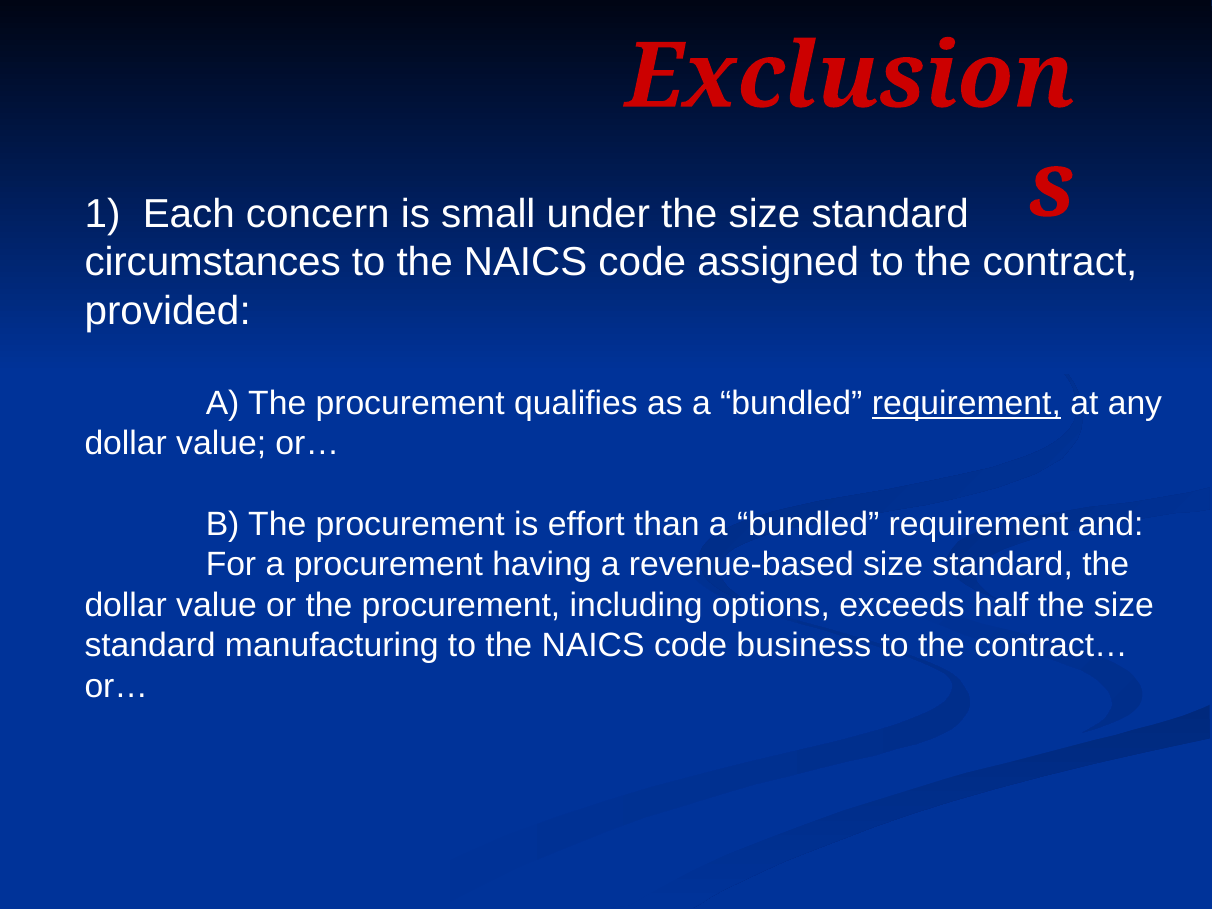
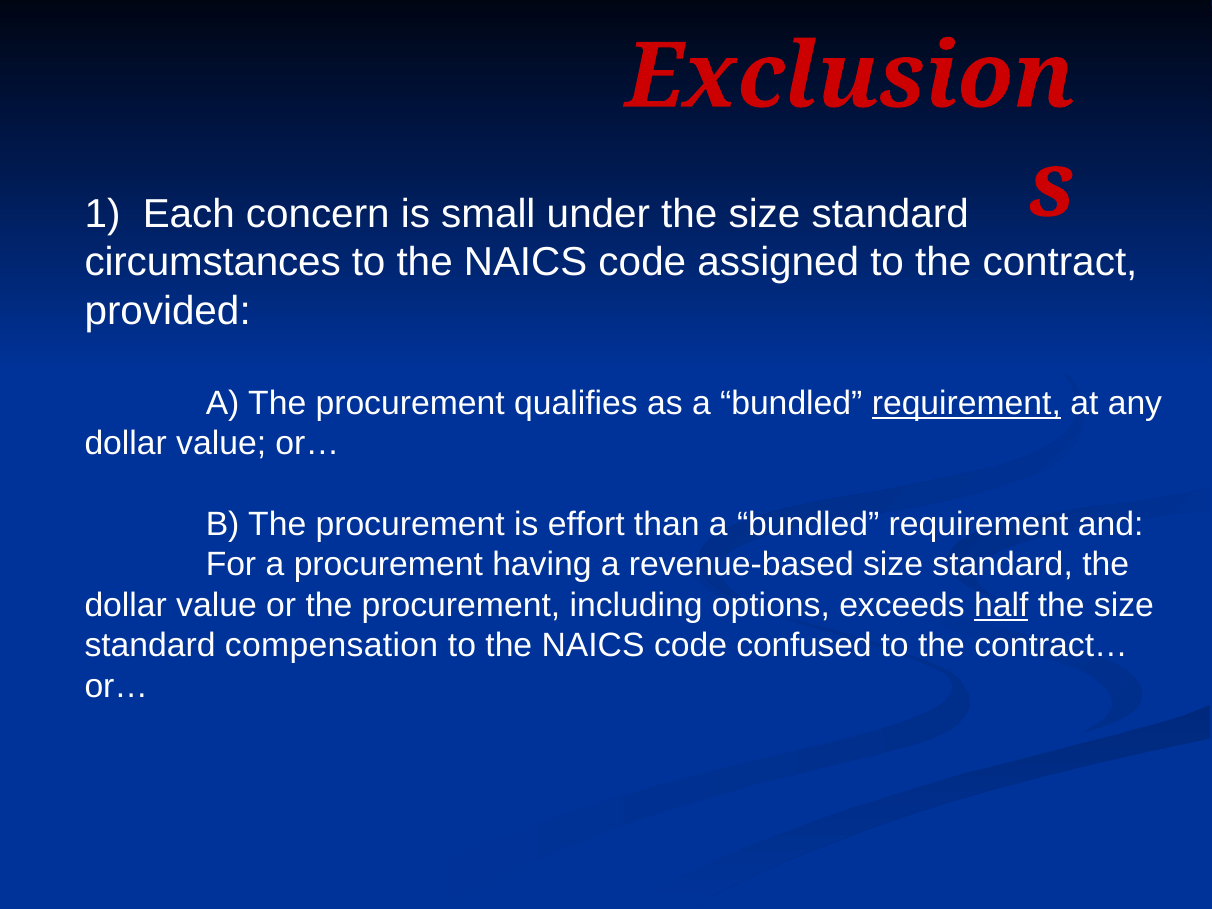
half underline: none -> present
manufacturing: manufacturing -> compensation
business: business -> confused
